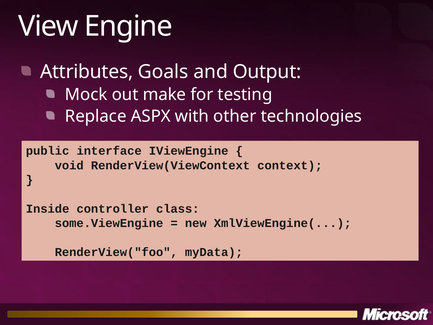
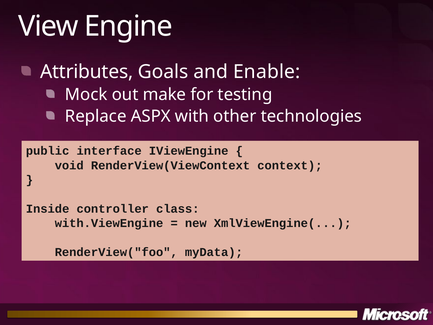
Output: Output -> Enable
some.ViewEngine: some.ViewEngine -> with.ViewEngine
